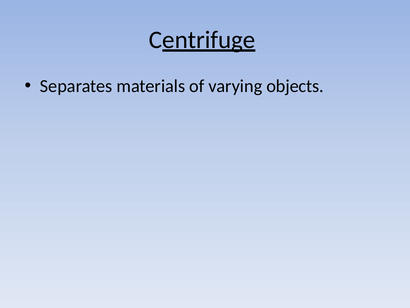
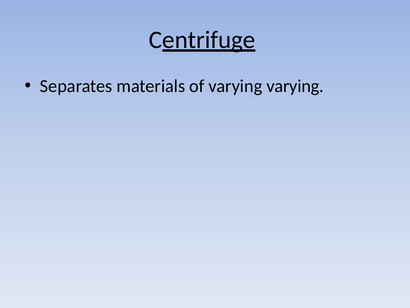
varying objects: objects -> varying
